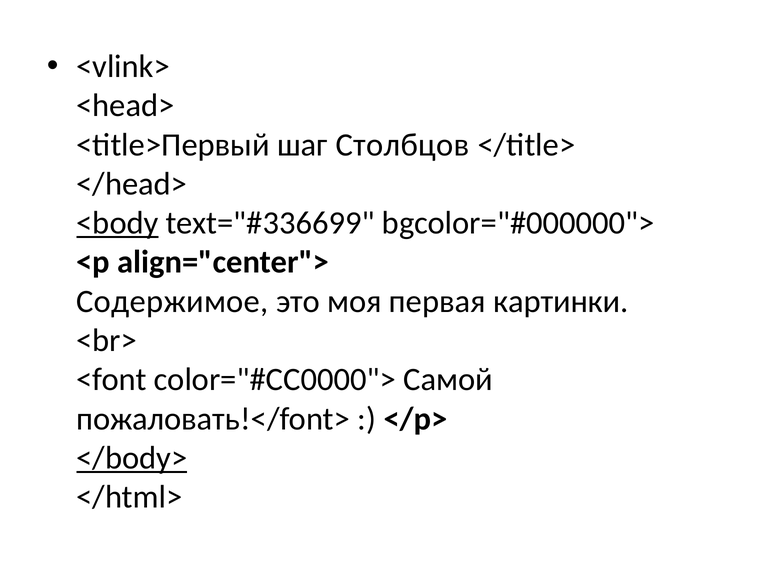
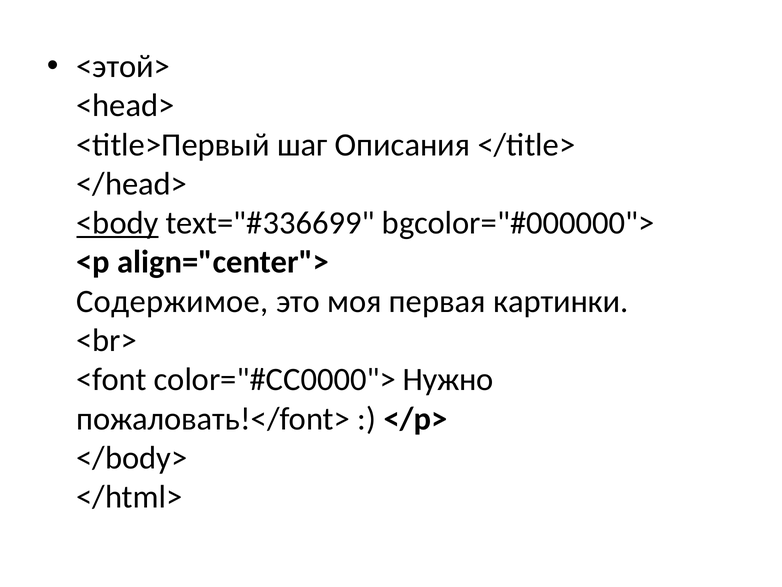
<vlink>: <vlink> -> <этой>
Столбцов: Столбцов -> Описания
Самой: Самой -> Нужно
</body> underline: present -> none
